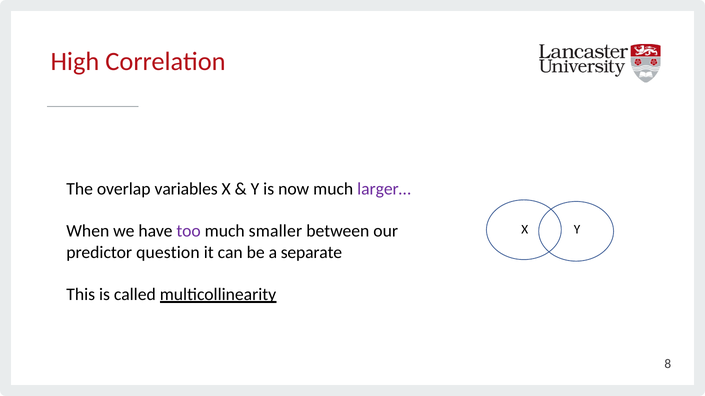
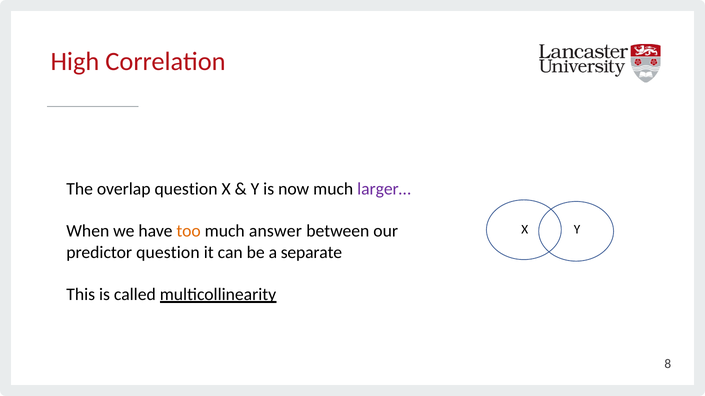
overlap variables: variables -> question
too colour: purple -> orange
smaller: smaller -> answer
